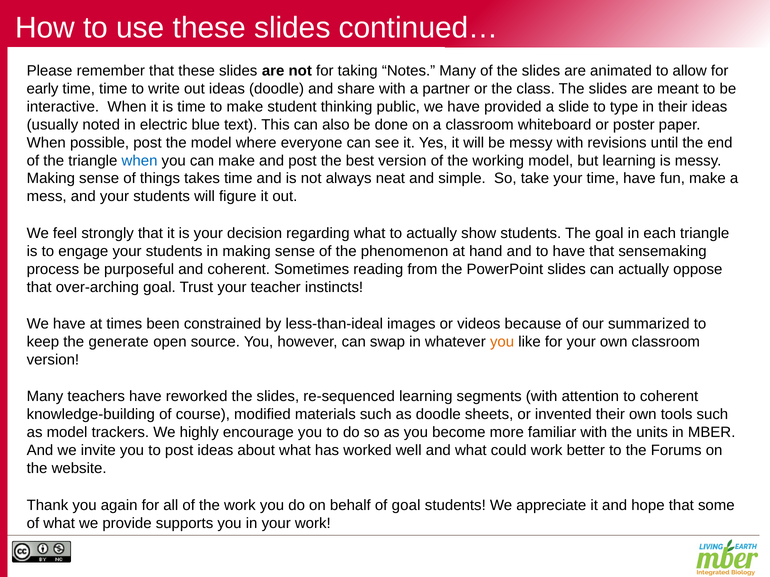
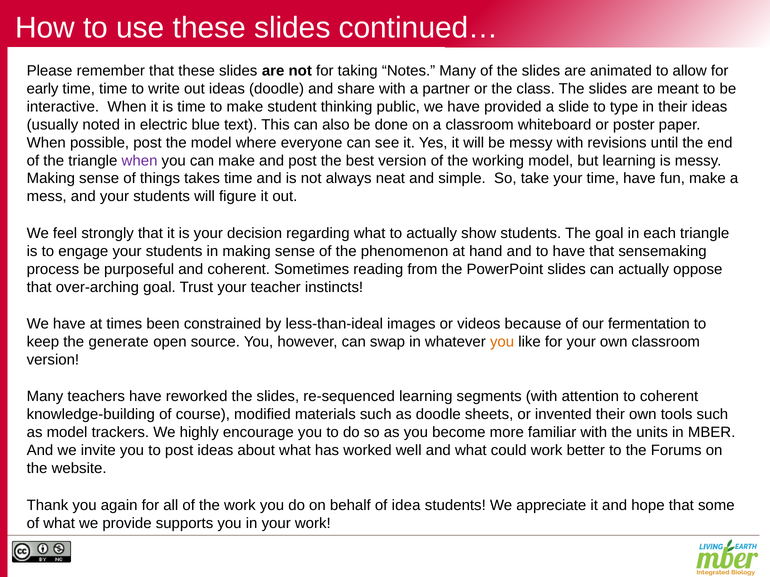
when at (140, 161) colour: blue -> purple
summarized: summarized -> fermentation
of goal: goal -> idea
